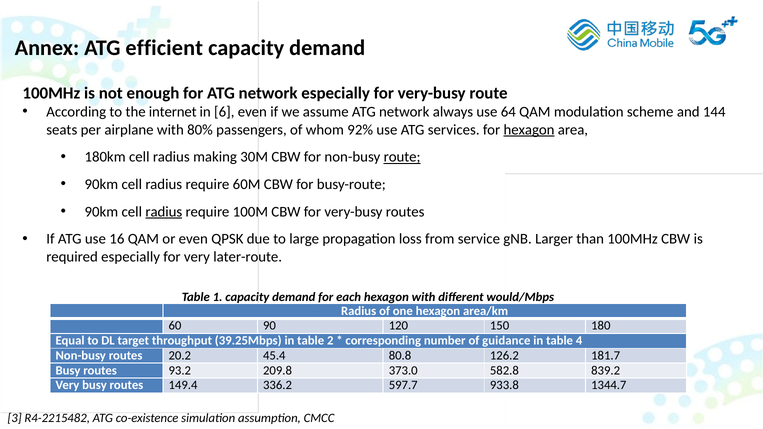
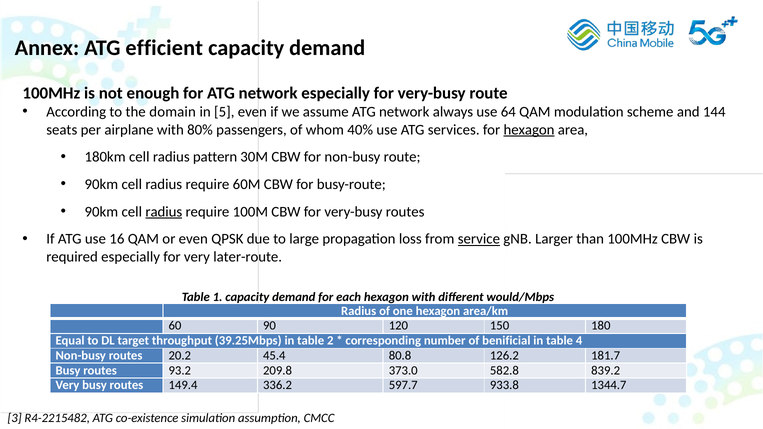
internet: internet -> domain
6: 6 -> 5
92%: 92% -> 40%
making: making -> pattern
route at (402, 157) underline: present -> none
service underline: none -> present
guidance: guidance -> benificial
